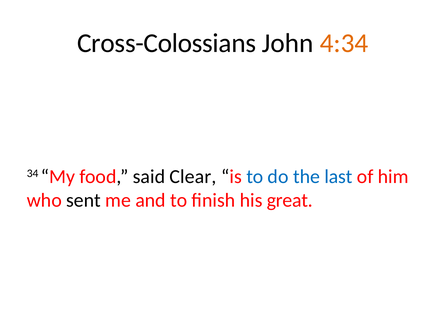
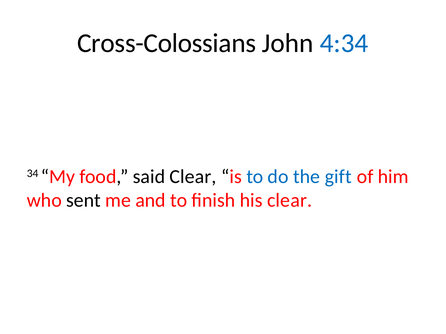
4:34 colour: orange -> blue
last: last -> gift
his great: great -> clear
